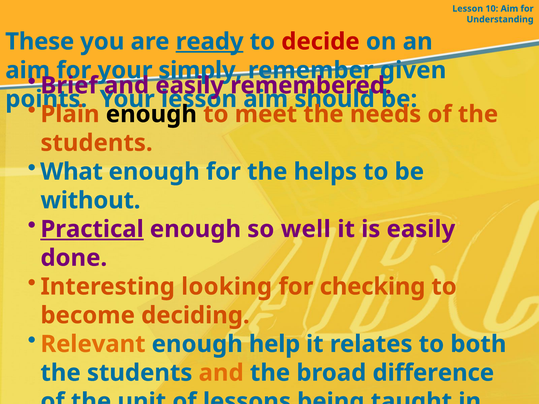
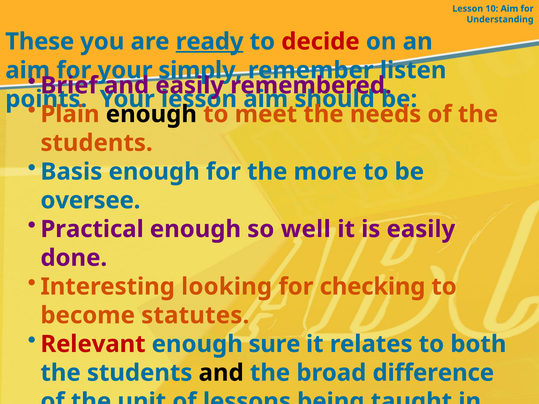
given: given -> listen
What: What -> Basis
helps: helps -> more
without: without -> oversee
Practical underline: present -> none
deciding: deciding -> statutes
Relevant colour: orange -> red
help: help -> sure
and at (221, 373) colour: orange -> black
